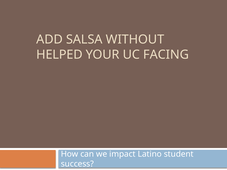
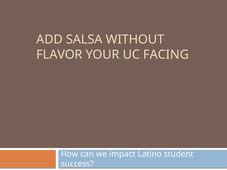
HELPED: HELPED -> FLAVOR
